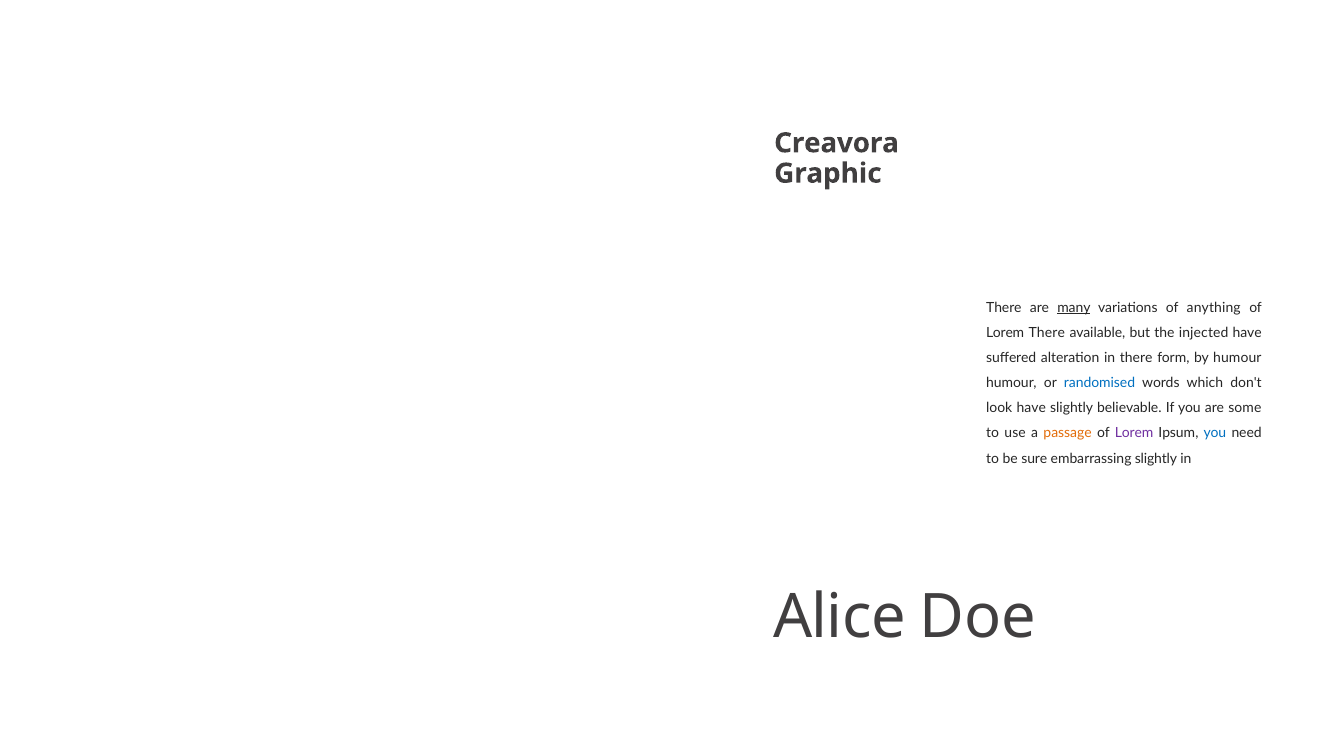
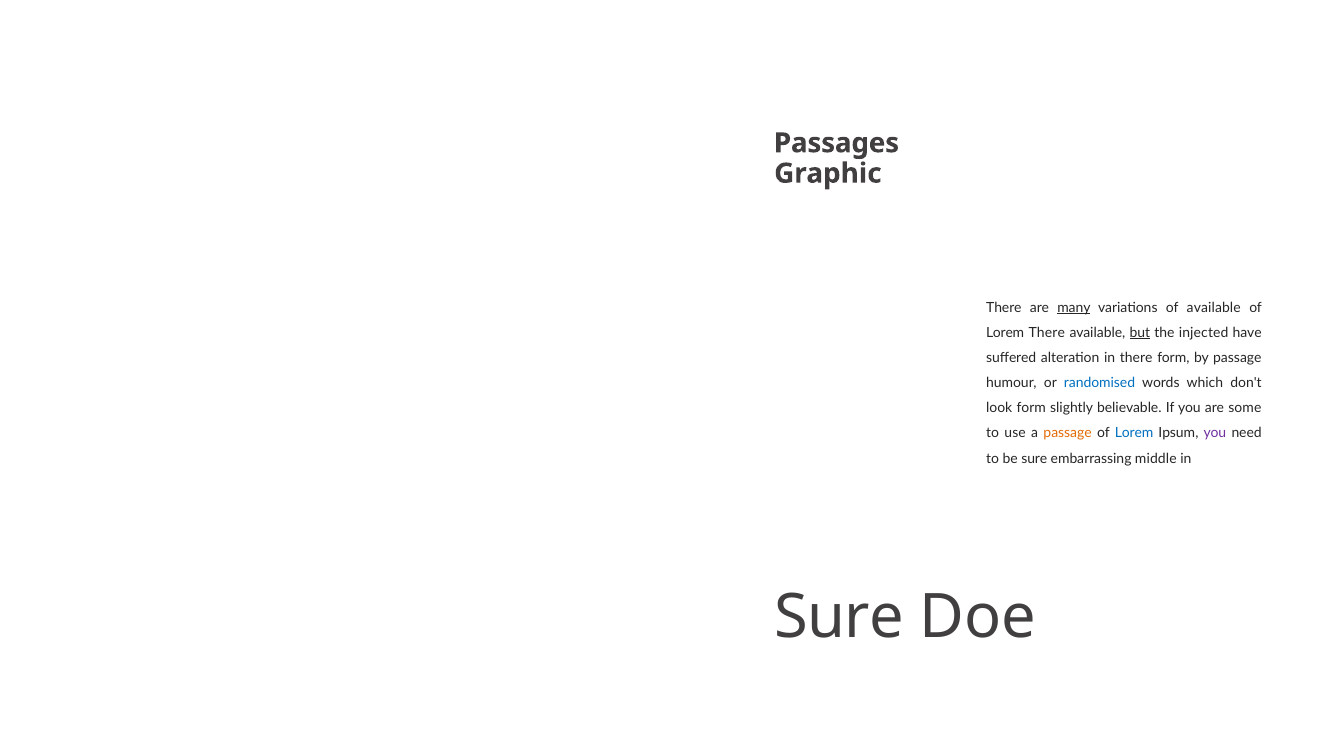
Creavora: Creavora -> Passages
of anything: anything -> available
but underline: none -> present
by humour: humour -> passage
look have: have -> form
Lorem at (1134, 433) colour: purple -> blue
you at (1215, 433) colour: blue -> purple
embarrassing slightly: slightly -> middle
Alice at (839, 617): Alice -> Sure
